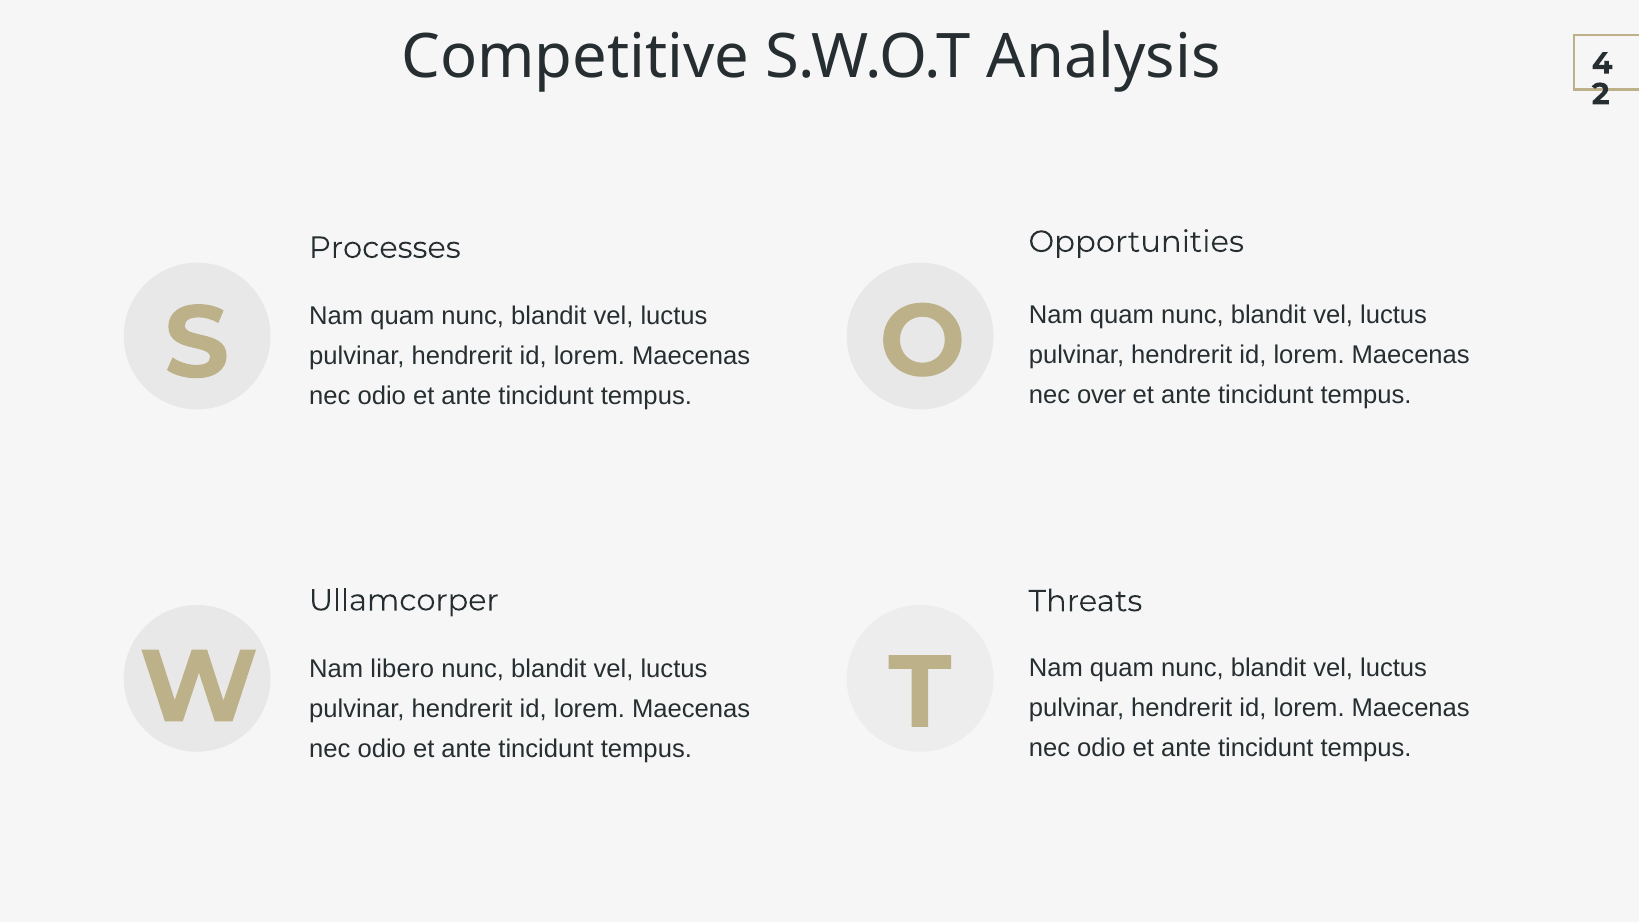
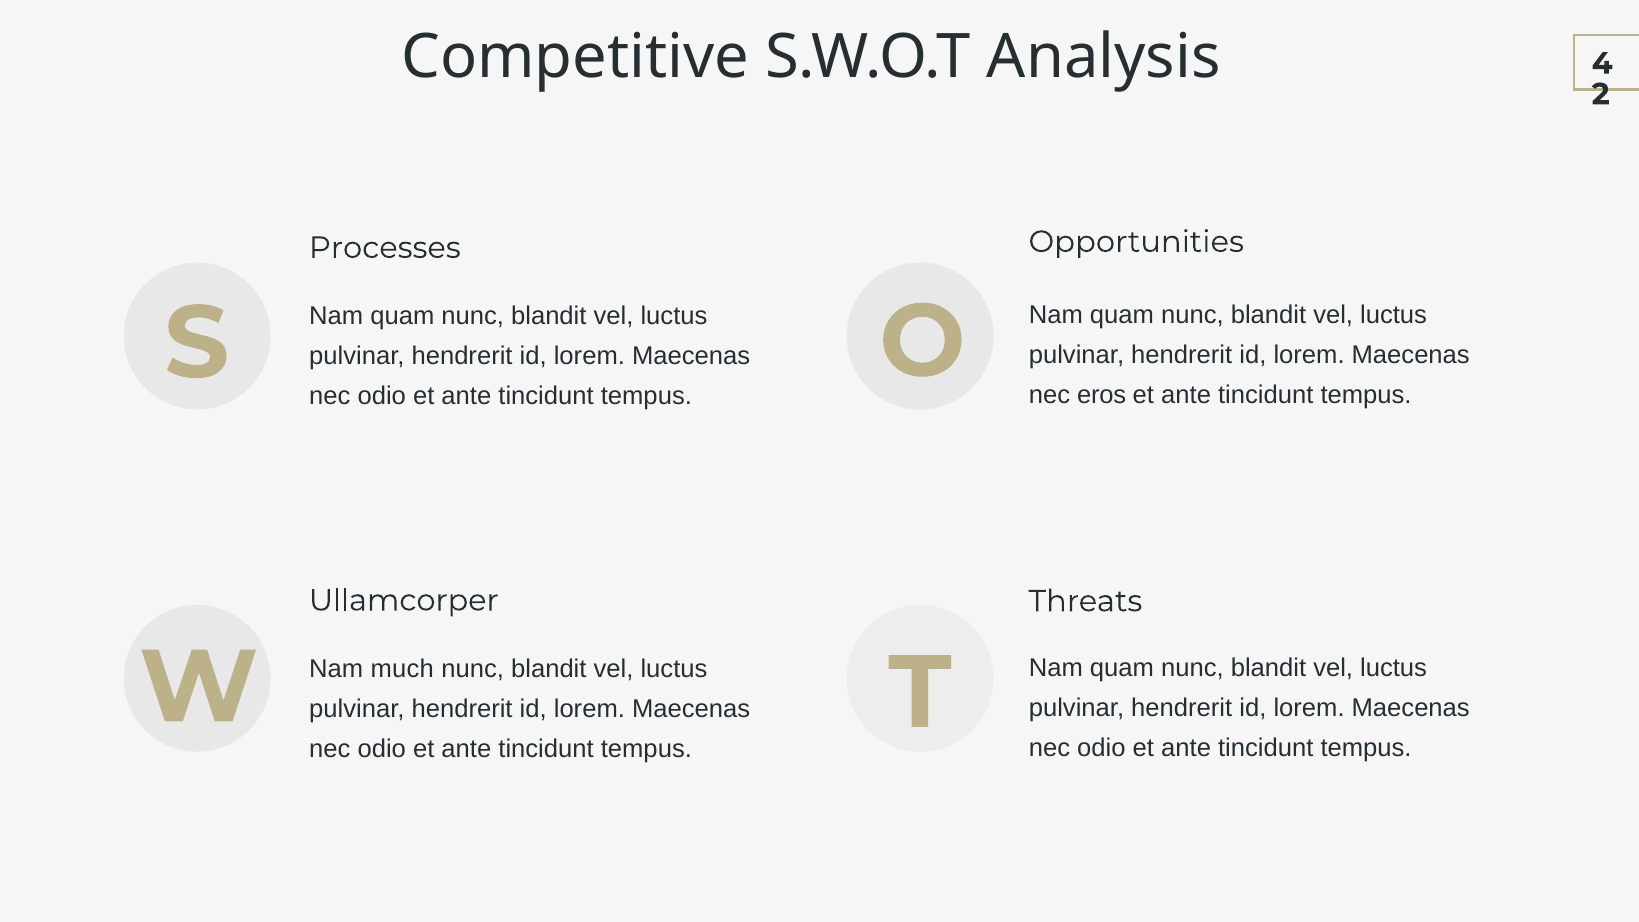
over: over -> eros
libero: libero -> much
